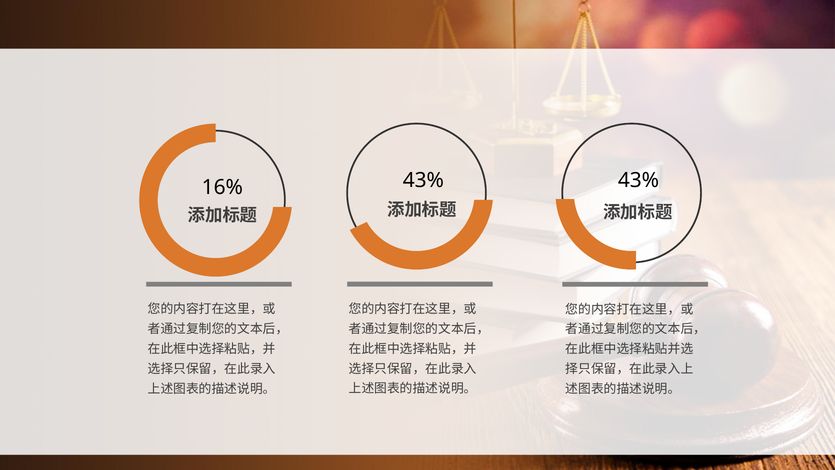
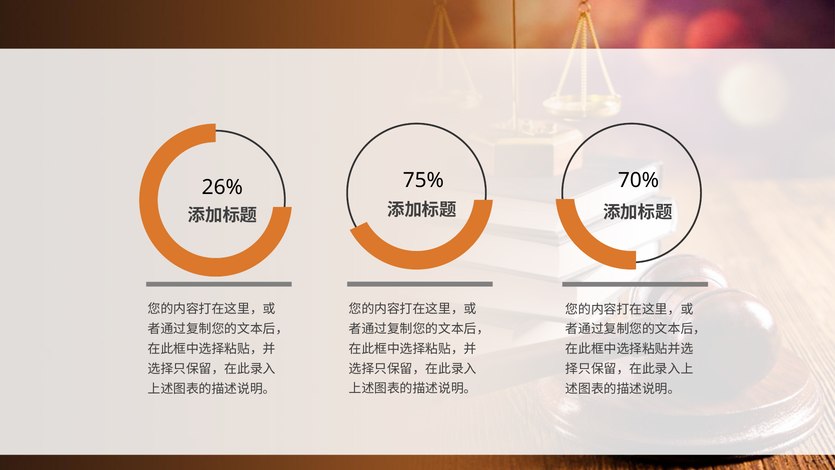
43% at (423, 180): 43% -> 75%
43% at (639, 180): 43% -> 70%
16%: 16% -> 26%
